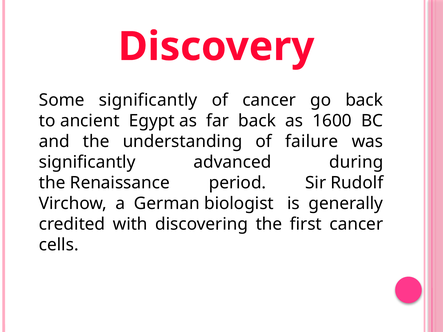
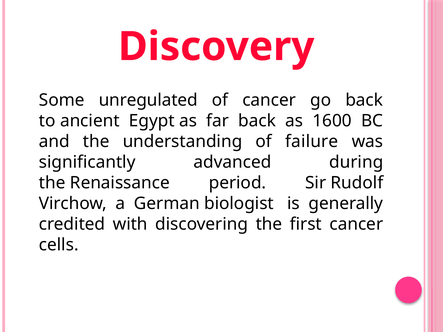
Some significantly: significantly -> unregulated
